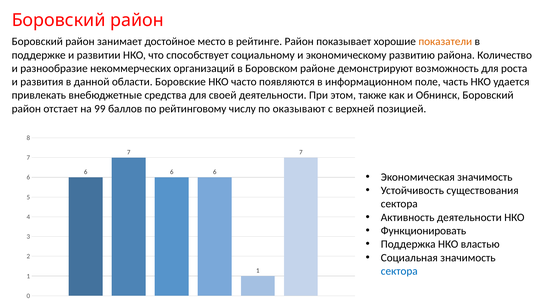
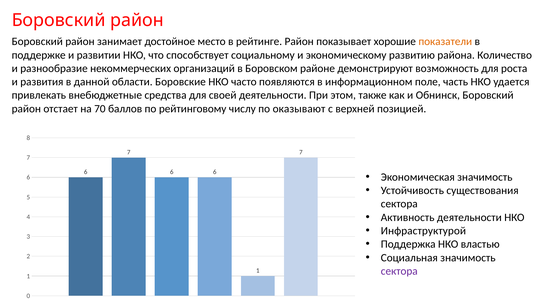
99: 99 -> 70
Функционировать: Функционировать -> Инфраструктурой
сектора at (399, 271) colour: blue -> purple
